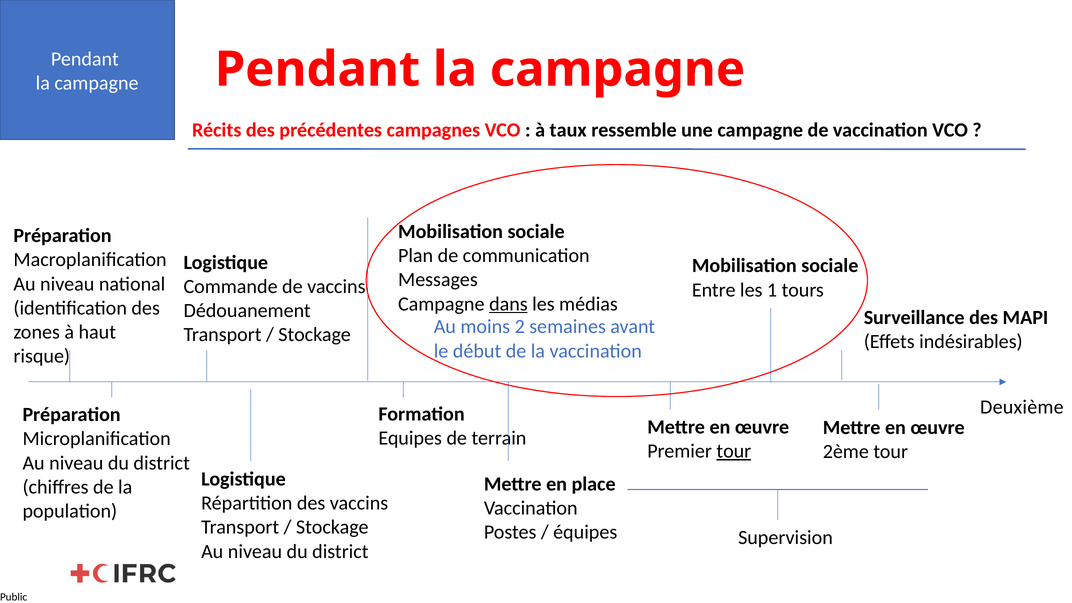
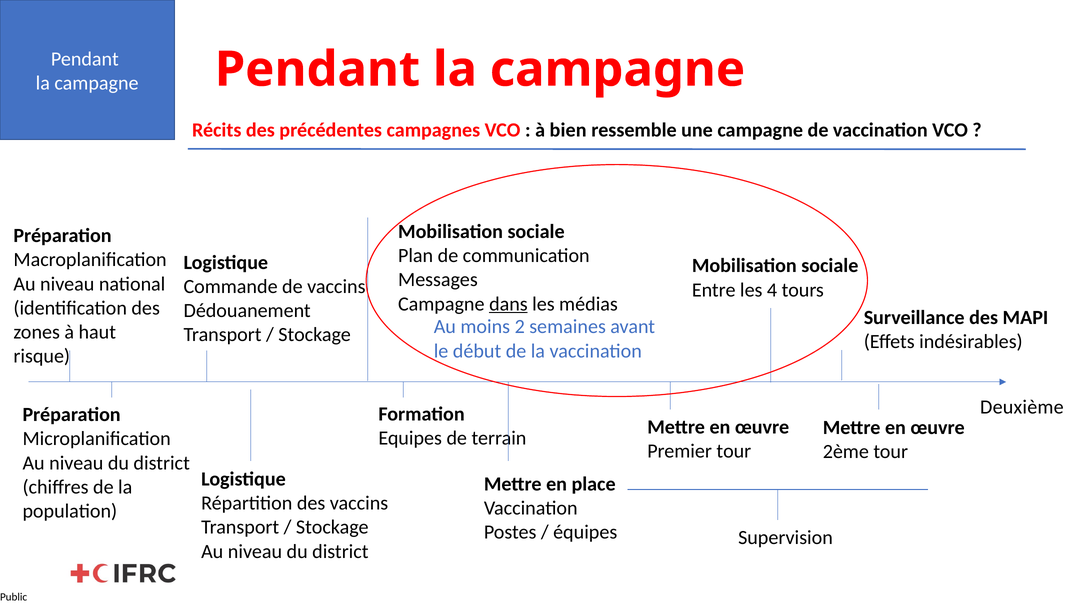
taux: taux -> bien
1: 1 -> 4
tour at (734, 451) underline: present -> none
